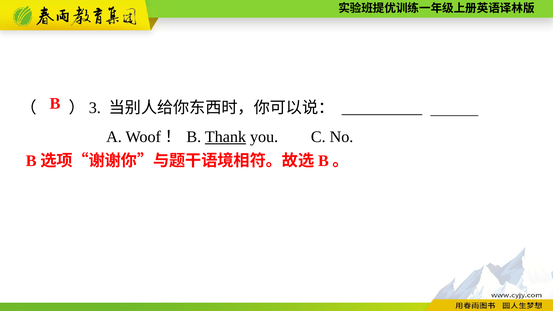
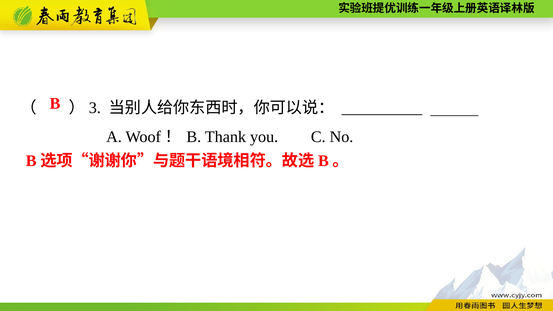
Thank underline: present -> none
